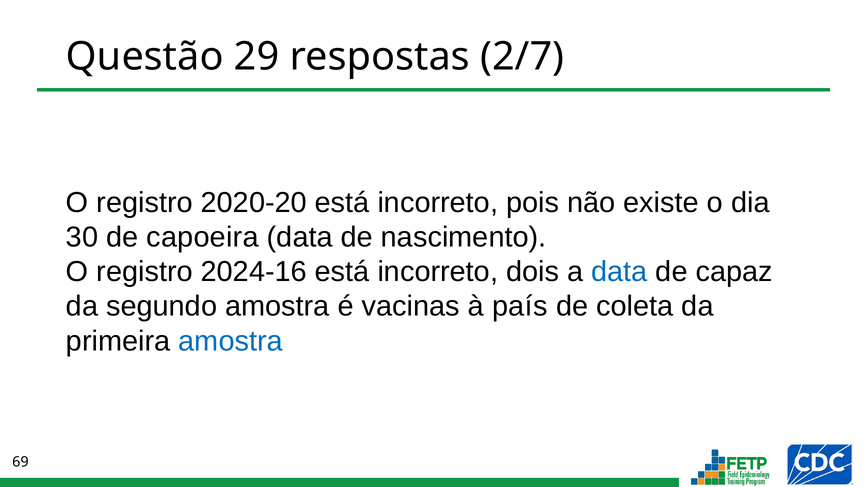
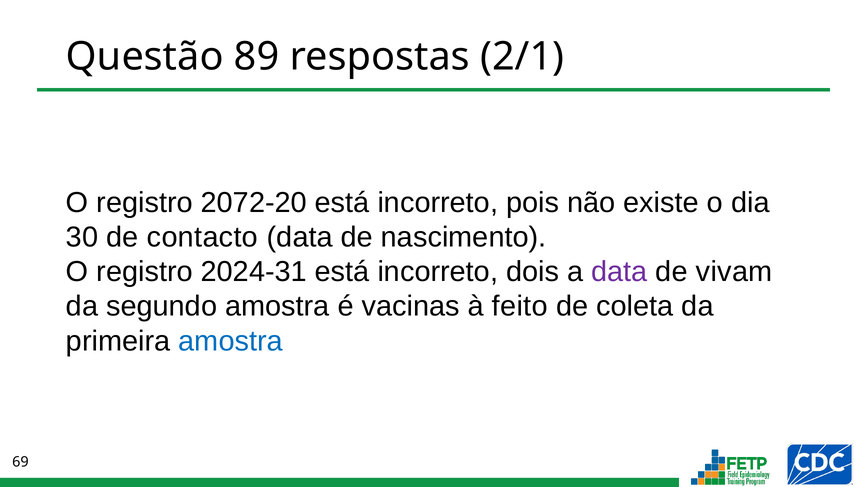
29: 29 -> 89
2/7: 2/7 -> 2/1
2020-20: 2020-20 -> 2072-20
capoeira: capoeira -> contacto
2024-16: 2024-16 -> 2024-31
data at (619, 272) colour: blue -> purple
capaz: capaz -> vivam
país: país -> feito
